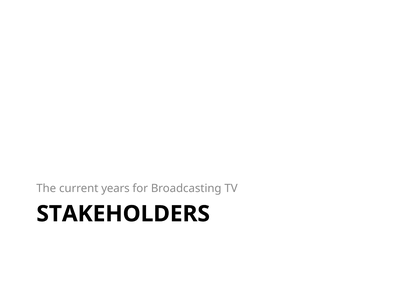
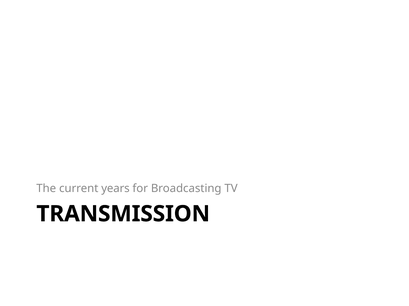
STAKEHOLDERS: STAKEHOLDERS -> TRANSMISSION
